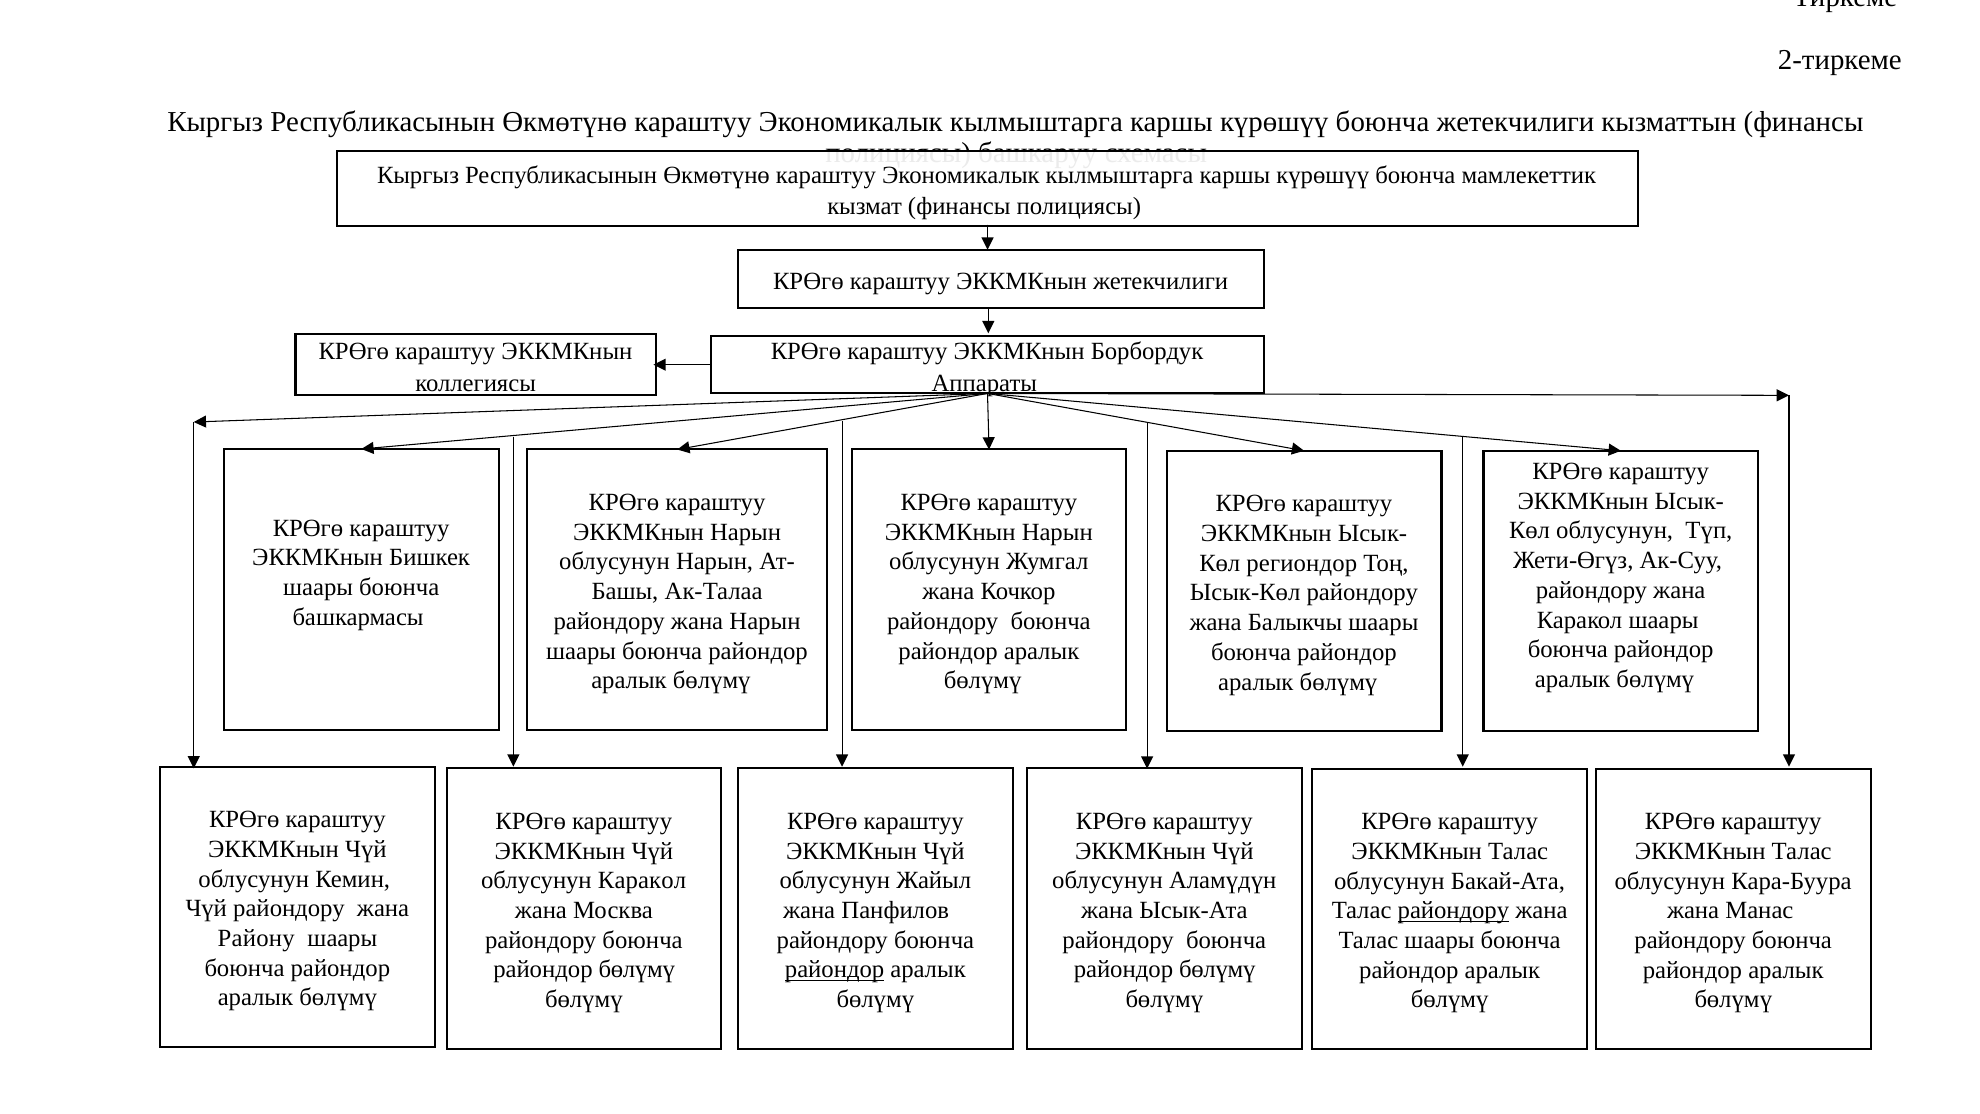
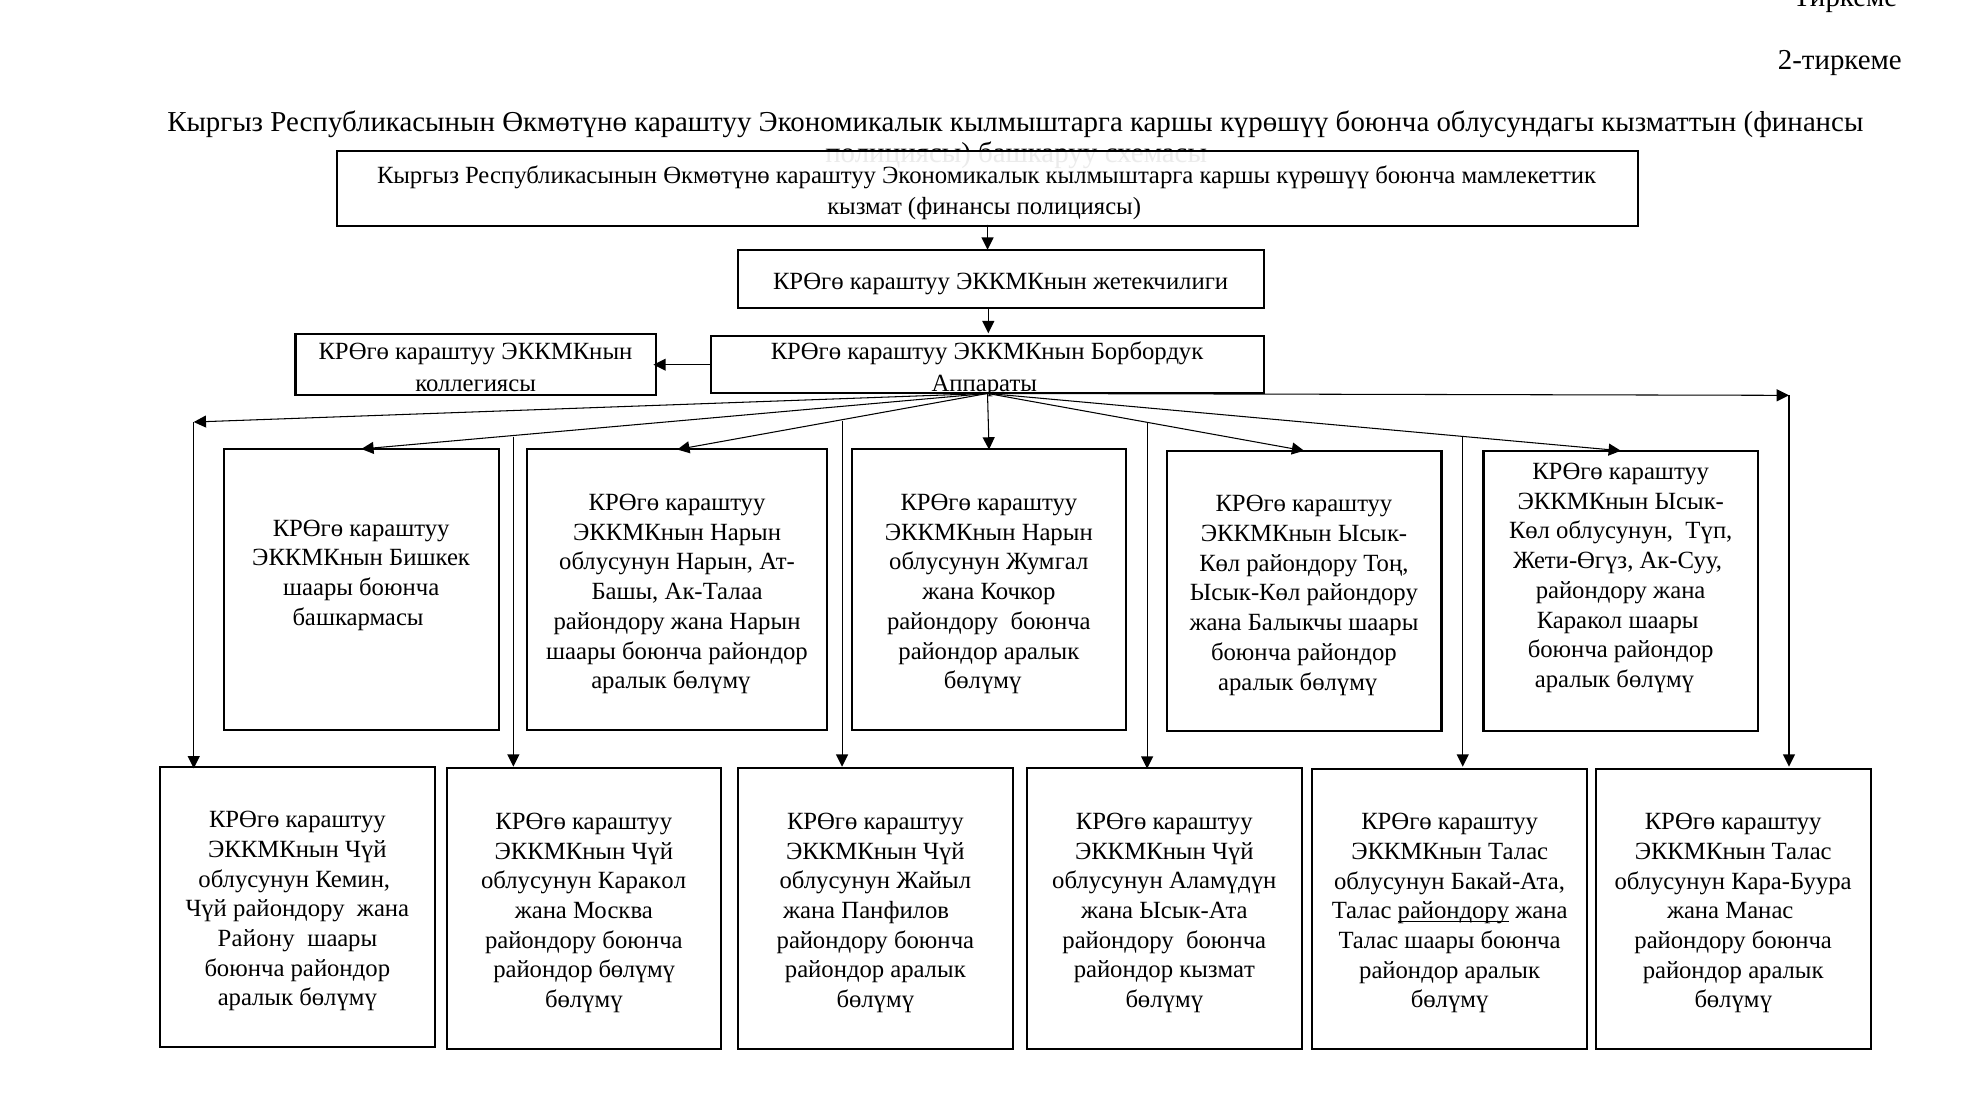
боюнча жетекчилиги: жетекчилиги -> облусундагы
Көл региондор: региондор -> райондору
райондор at (835, 970) underline: present -> none
бөлүмү at (1217, 970): бөлүмү -> кызмат
